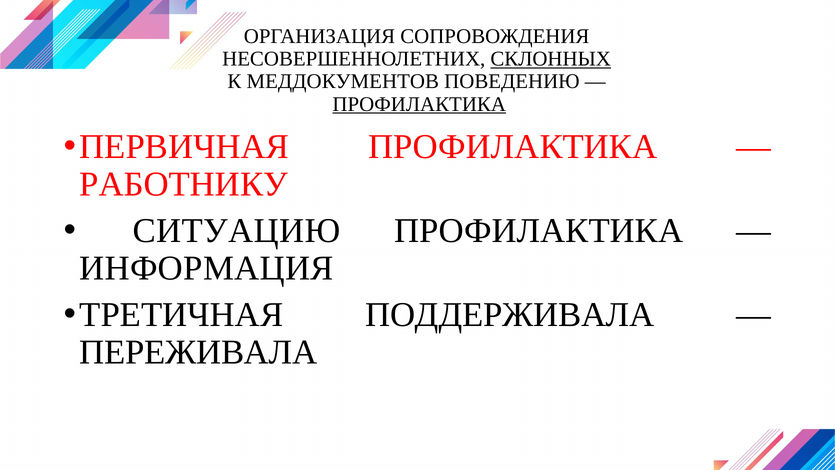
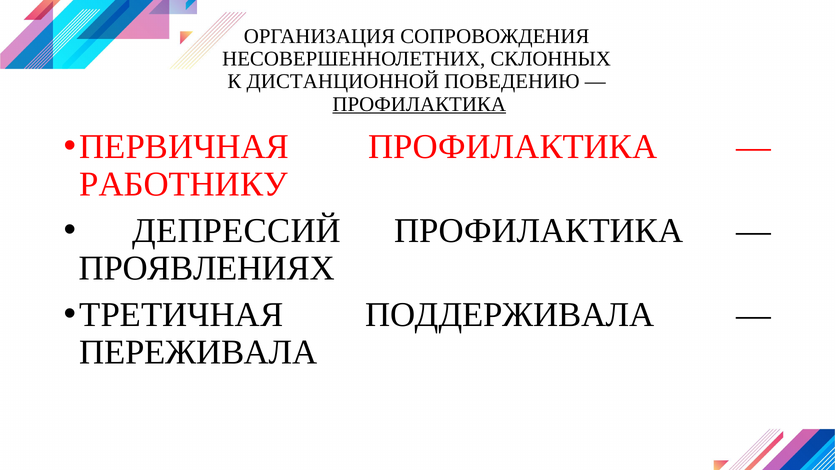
СКЛОННЫХ underline: present -> none
МЕДДОКУМЕНТОВ: МЕДДОКУМЕНТОВ -> ДИСТАНЦИОННОЙ
СИТУАЦИЮ: СИТУАЦИЮ -> ДЕПРЕССИЙ
ИНФОРМАЦИЯ: ИНФОРМАЦИЯ -> ПРОЯВЛЕНИЯХ
